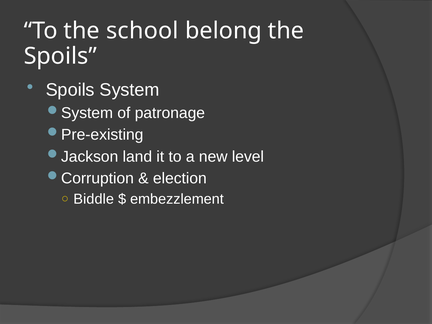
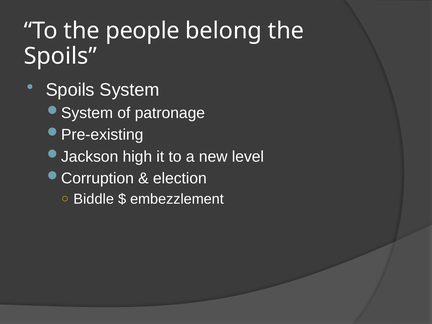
school: school -> people
land: land -> high
